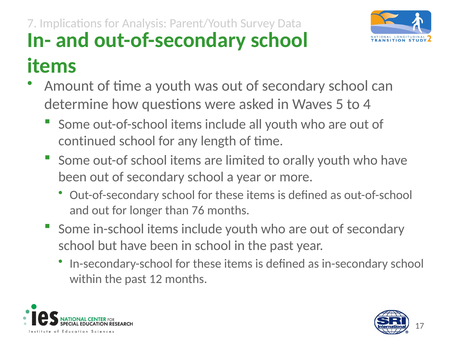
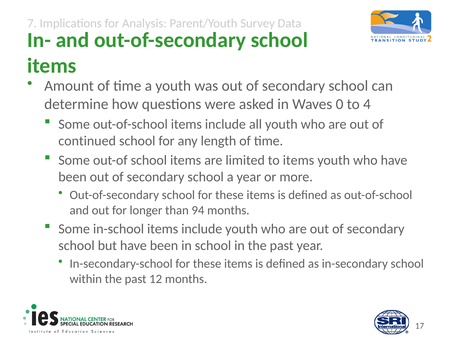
5: 5 -> 0
to orally: orally -> items
76: 76 -> 94
